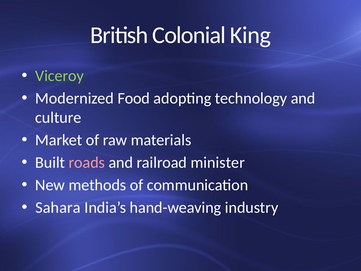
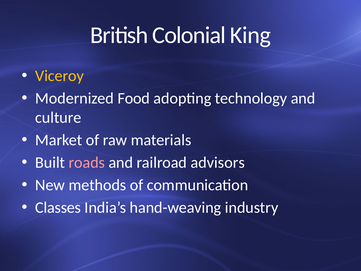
Viceroy colour: light green -> yellow
minister: minister -> advisors
Sahara: Sahara -> Classes
